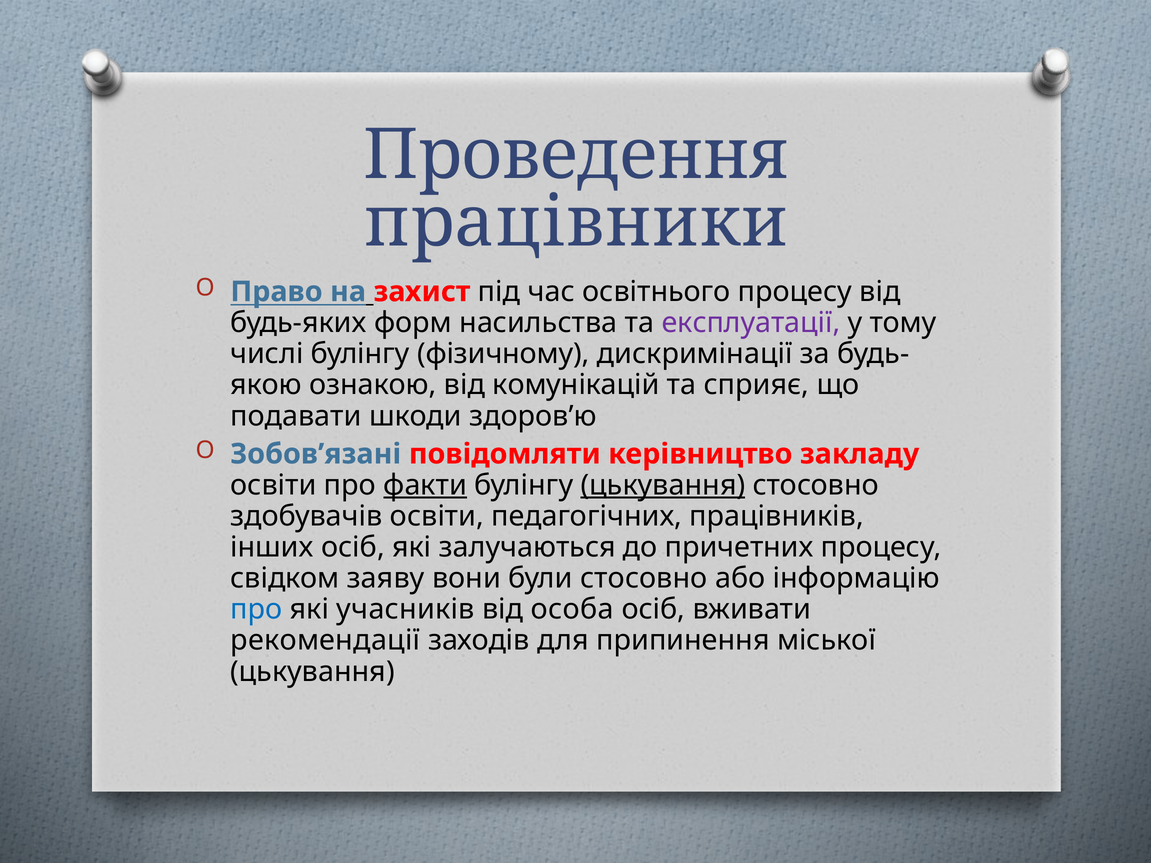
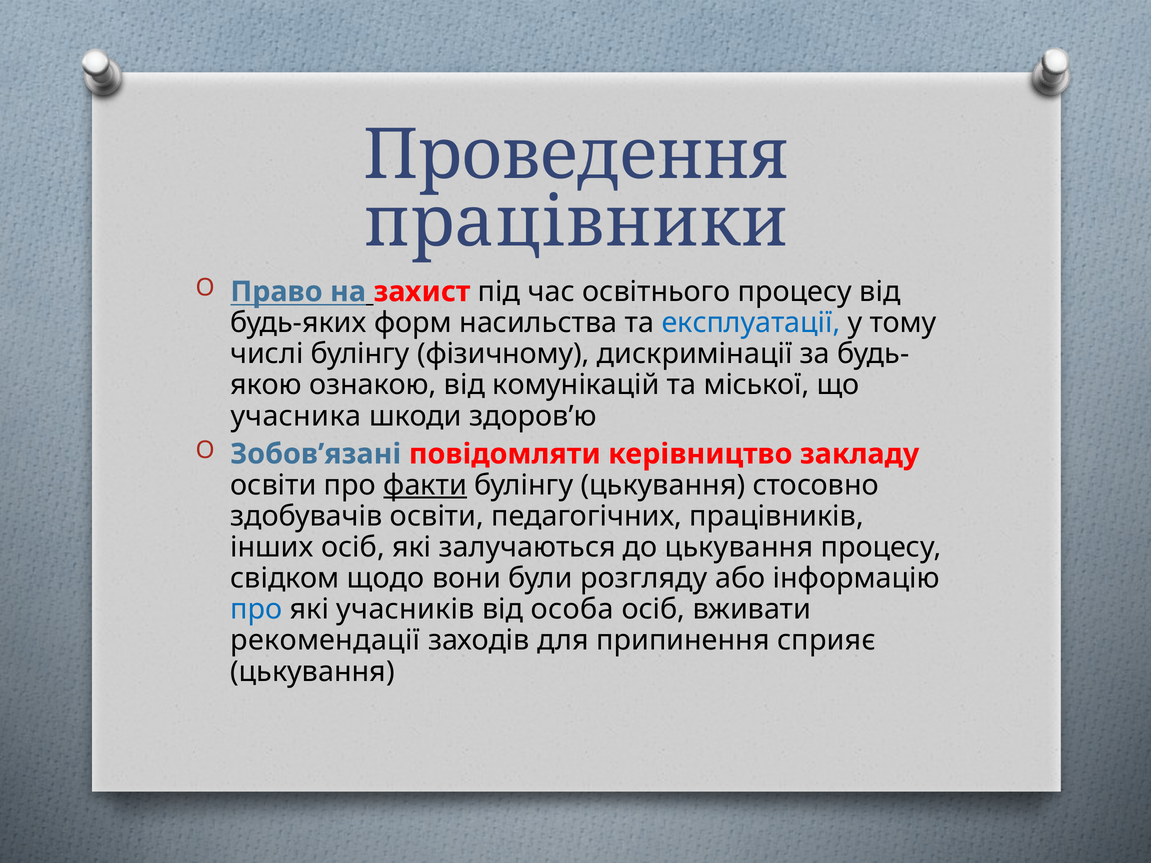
експлуатації colour: purple -> blue
сприяє: сприяє -> міської
подавати: подавати -> учасника
цькування at (663, 485) underline: present -> none
до причетних: причетних -> цькування
заяву: заяву -> щодо
були стосовно: стосовно -> розгляду
міської: міської -> сприяє
